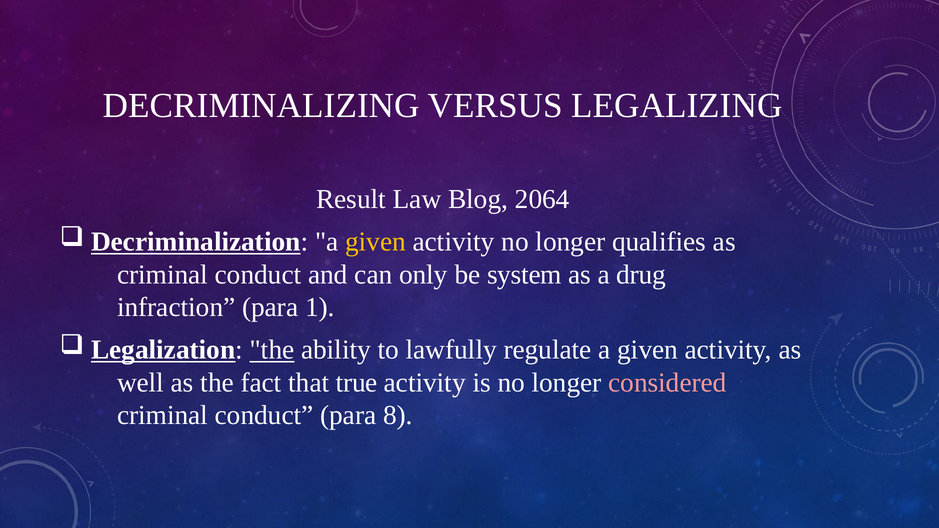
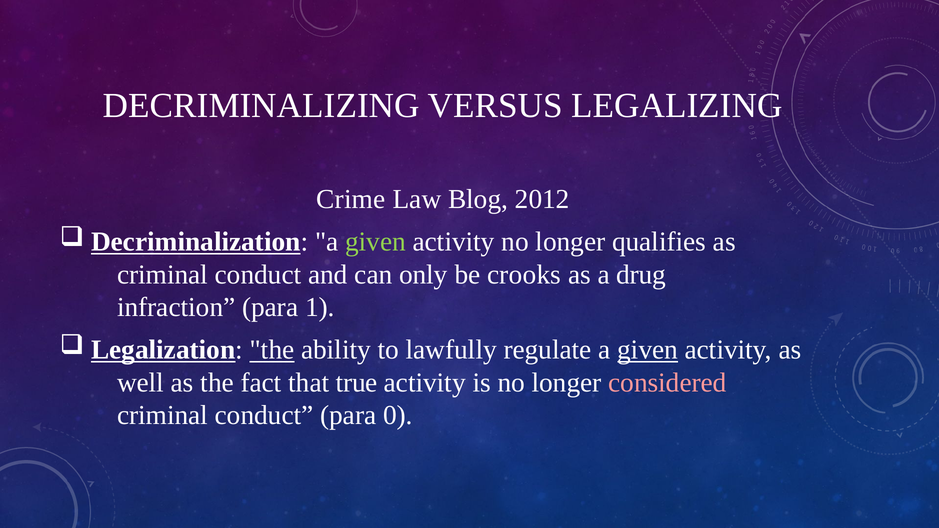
Result: Result -> Crime
2064: 2064 -> 2012
given at (376, 242) colour: yellow -> light green
system: system -> crooks
given at (648, 350) underline: none -> present
8: 8 -> 0
